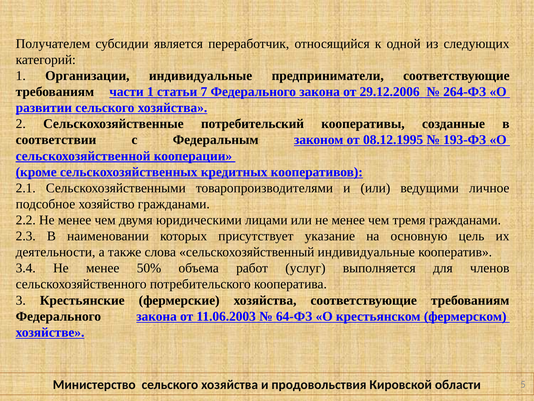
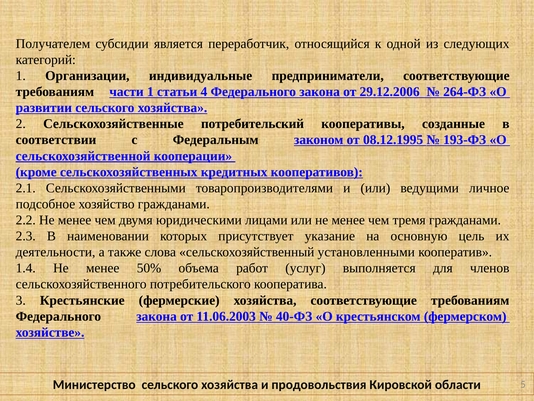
7: 7 -> 4
сельскохозяйственный индивидуальные: индивидуальные -> установленными
3.4: 3.4 -> 1.4
64-ФЗ: 64-ФЗ -> 40-ФЗ
